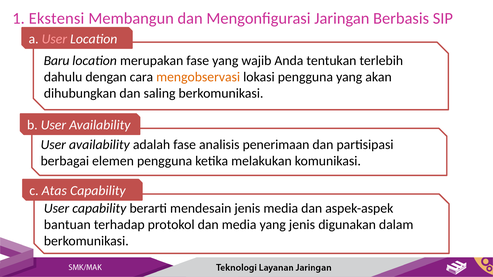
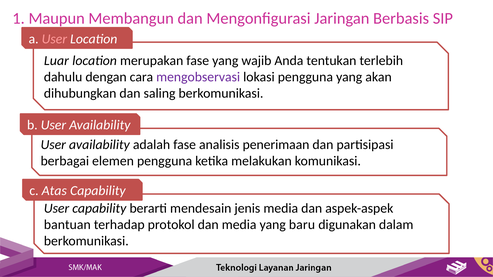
Ekstensi: Ekstensi -> Maupun
Baru: Baru -> Luar
mengobservasi colour: orange -> purple
yang jenis: jenis -> baru
